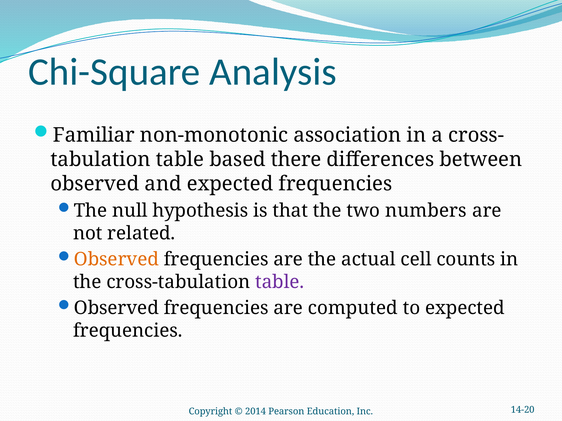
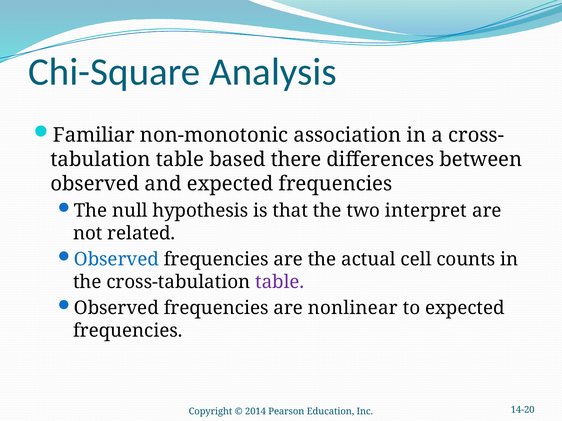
numbers: numbers -> interpret
Observed at (116, 260) colour: orange -> blue
computed: computed -> nonlinear
